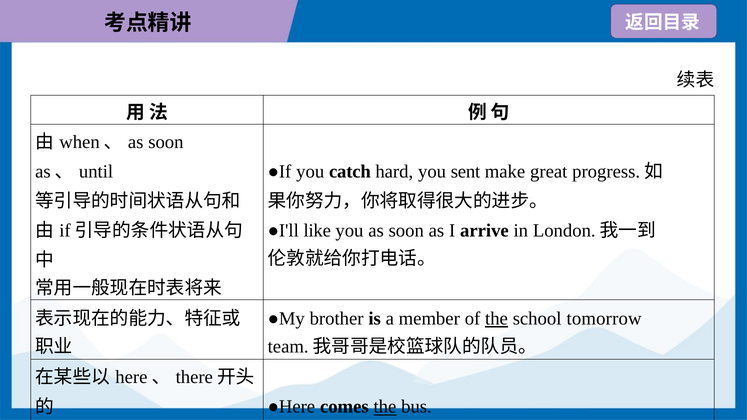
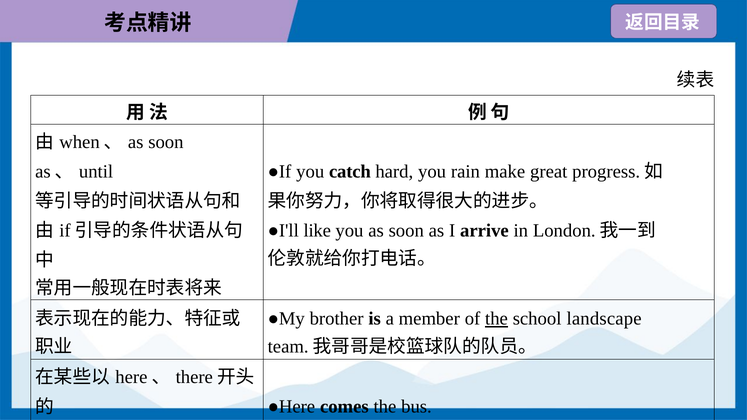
sent: sent -> rain
tomorrow: tomorrow -> landscape
the at (385, 407) underline: present -> none
